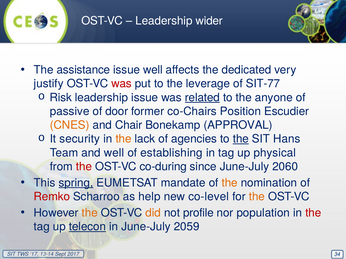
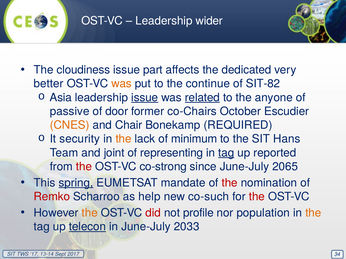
assistance: assistance -> cloudiness
issue well: well -> part
justify: justify -> better
was at (122, 84) colour: red -> orange
leverage: leverage -> continue
SIT-77: SIT-77 -> SIT-82
Risk: Risk -> Asia
issue at (145, 98) underline: none -> present
Position: Position -> October
APPROVAL: APPROVAL -> REQUIRED
agencies: agencies -> minimum
the at (241, 139) underline: present -> none
and well: well -> joint
establishing: establishing -> representing
tag at (226, 153) underline: none -> present
physical: physical -> reported
co-during: co-during -> co-strong
2060: 2060 -> 2065
the at (230, 183) colour: orange -> red
co-level: co-level -> co-such
the at (257, 197) colour: orange -> red
did colour: orange -> red
the at (313, 213) colour: red -> orange
2059: 2059 -> 2033
